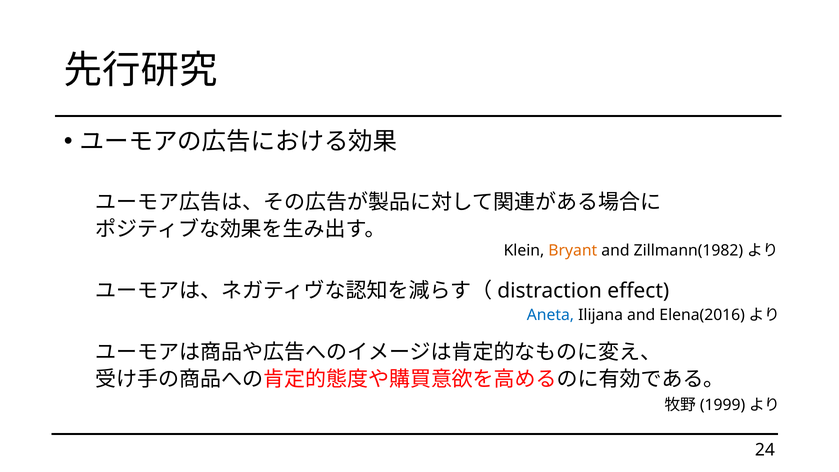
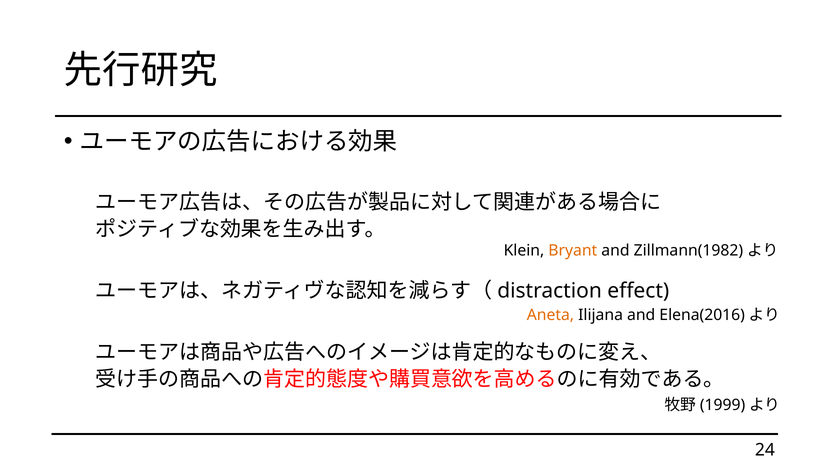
Aneta colour: blue -> orange
